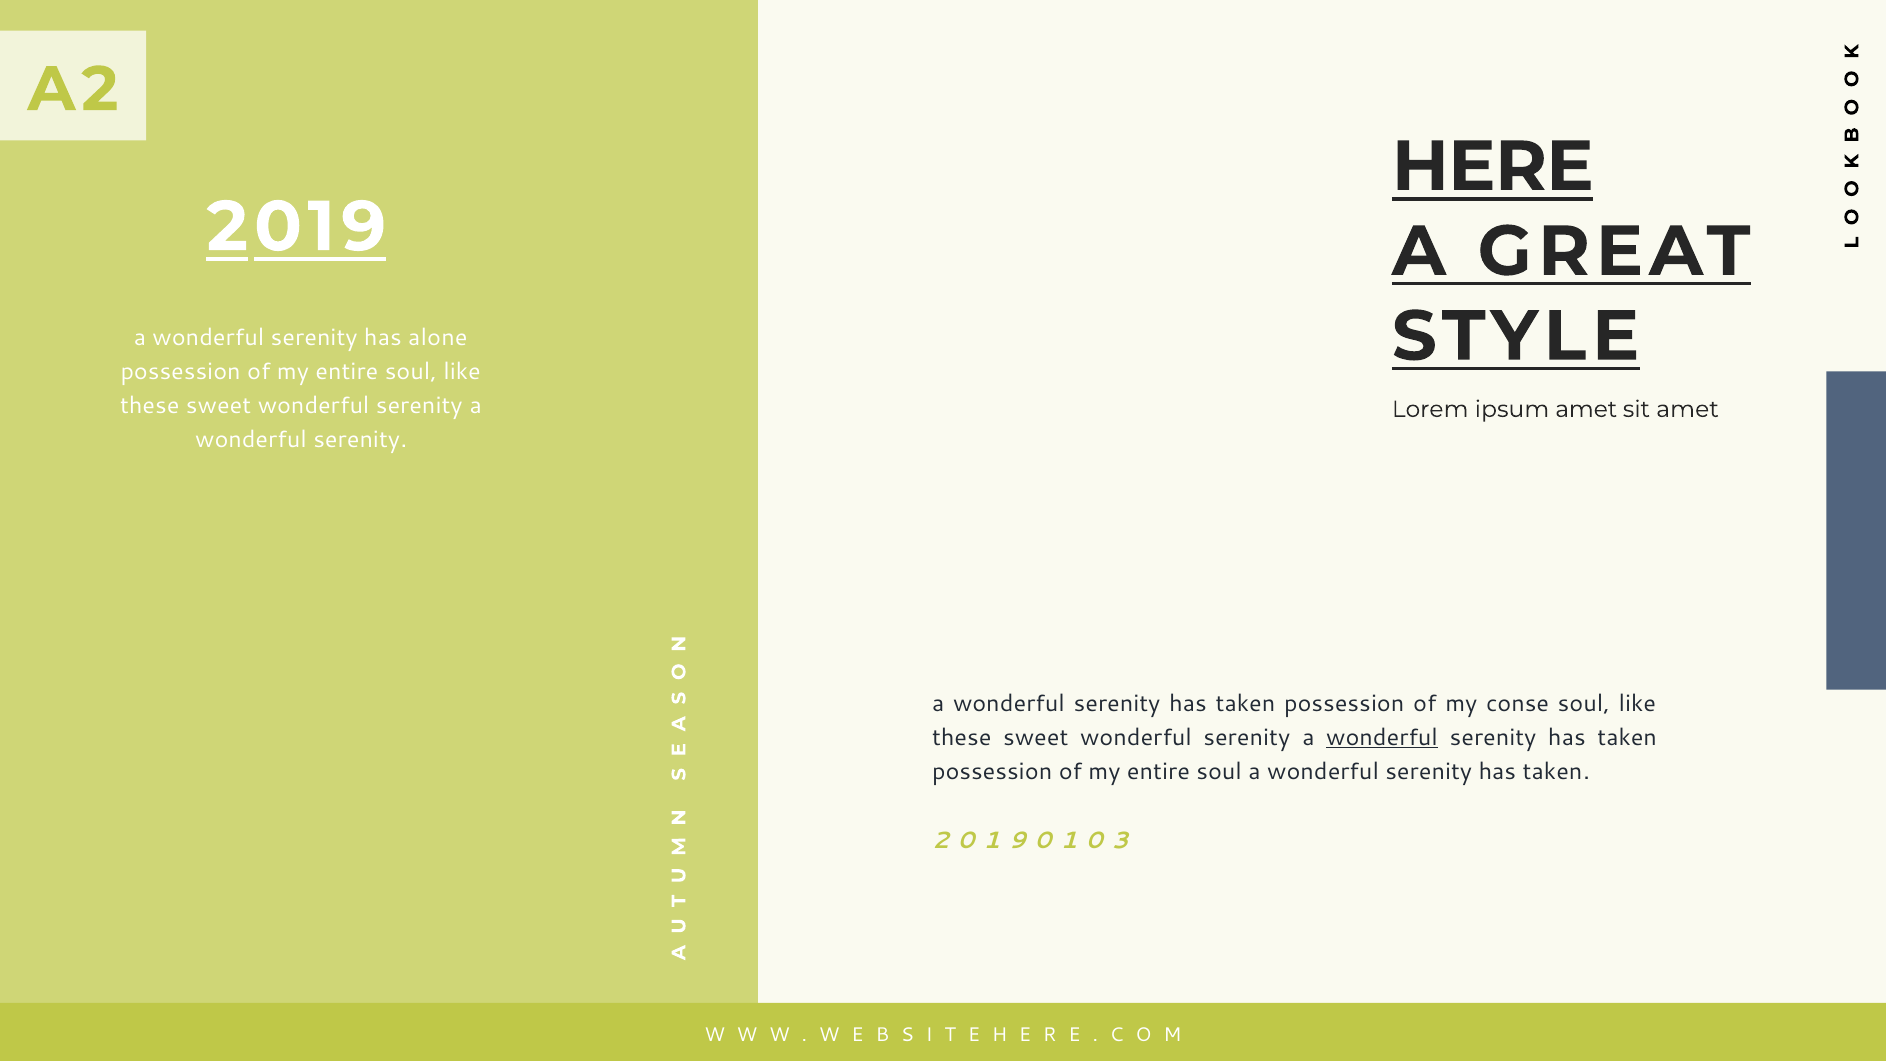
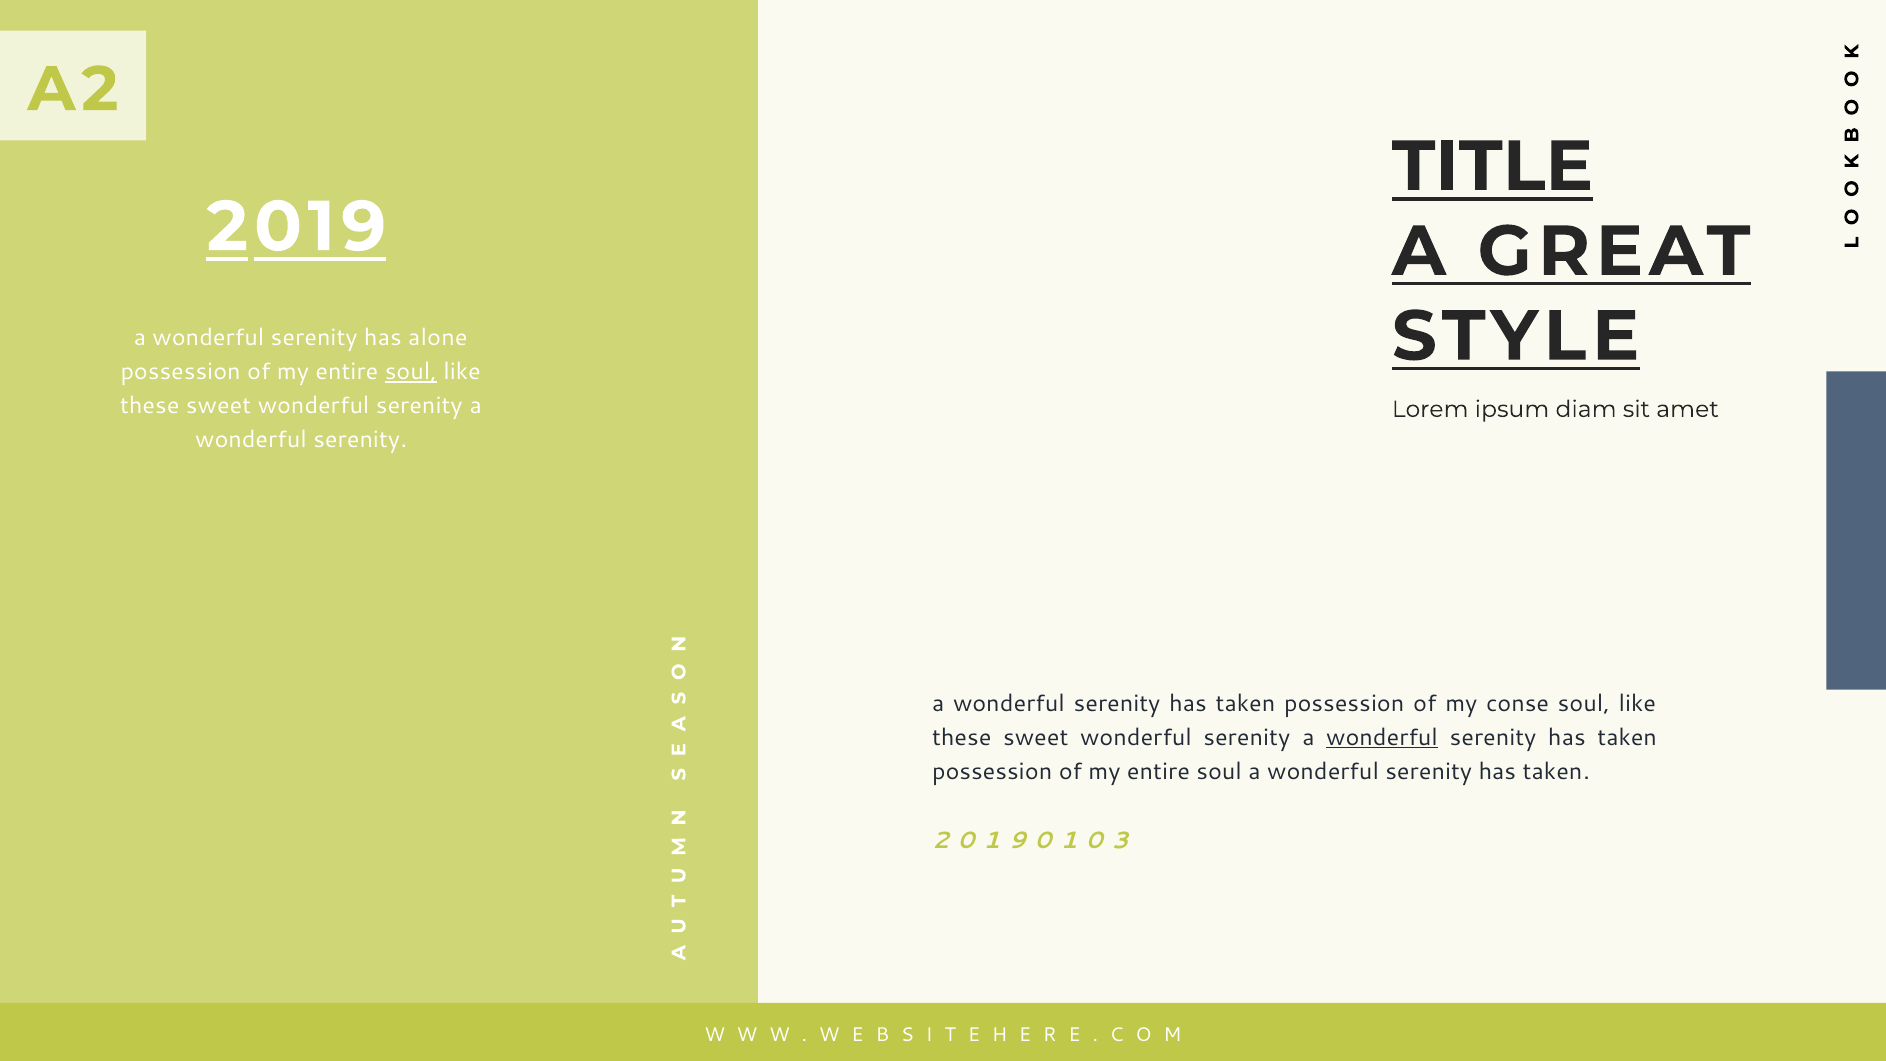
HERE: HERE -> TITLE
soul at (411, 372) underline: none -> present
ipsum amet: amet -> diam
